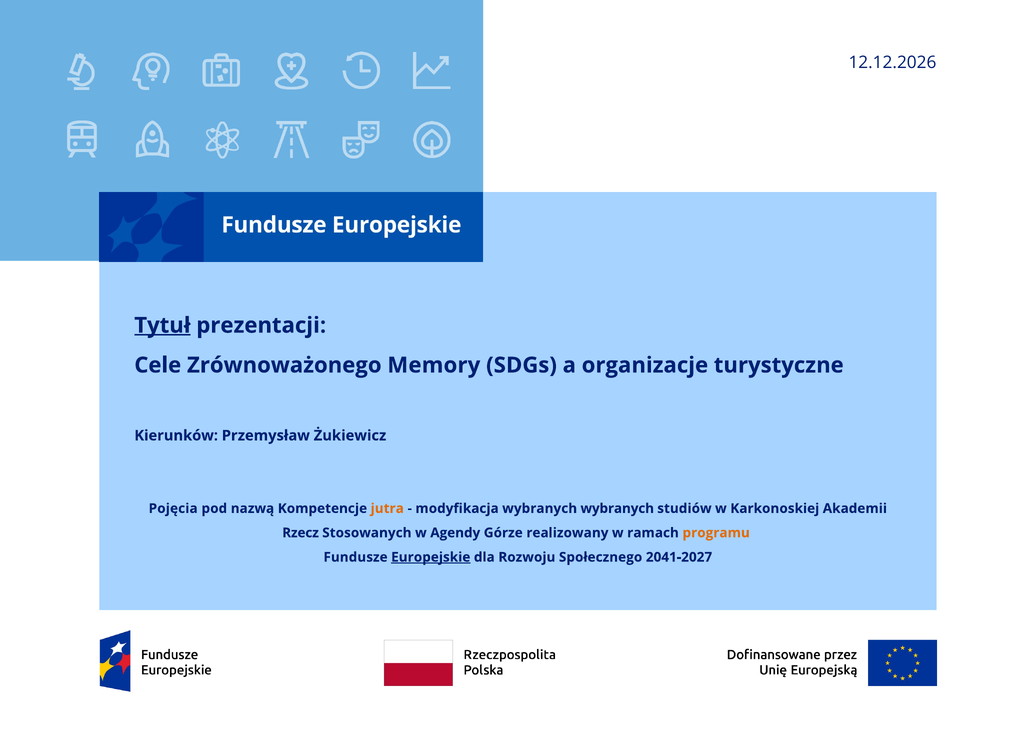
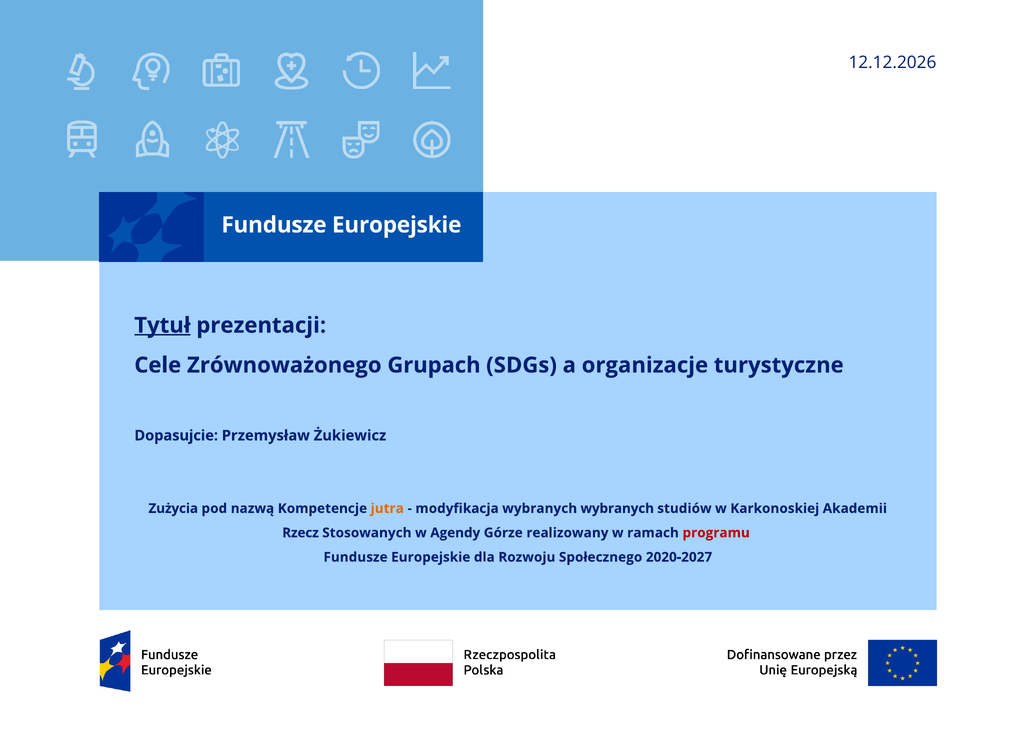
Memory: Memory -> Grupach
Kierunków: Kierunków -> Dopasujcie
Pojęcia: Pojęcia -> Zużycia
programu colour: orange -> red
Europejskie underline: present -> none
2041-2027: 2041-2027 -> 2020-2027
